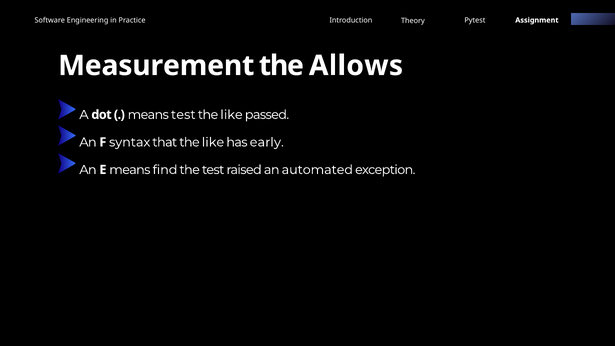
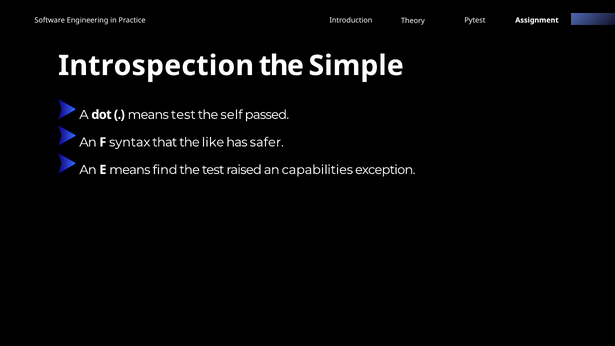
Measurement: Measurement -> Introspection
Allows: Allows -> Simple
like at (232, 115): like -> self
early: early -> safer
automated: automated -> capabilities
